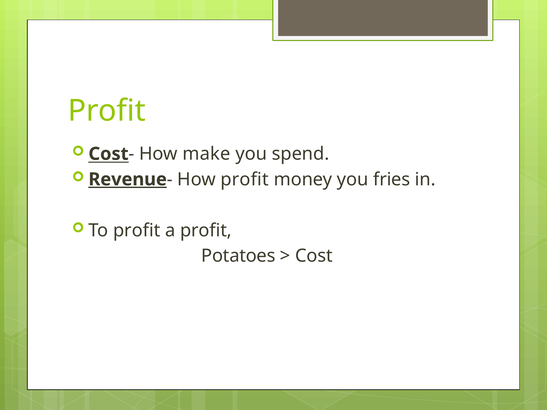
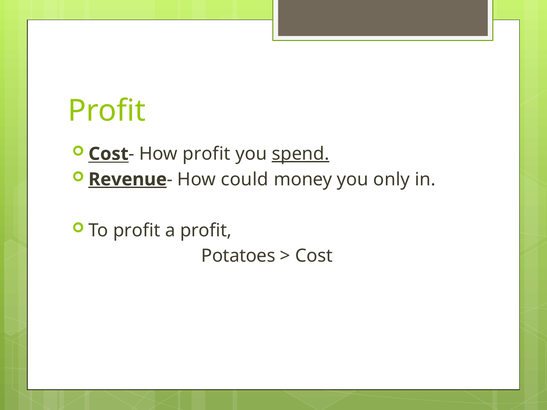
How make: make -> profit
spend underline: none -> present
How profit: profit -> could
fries: fries -> only
